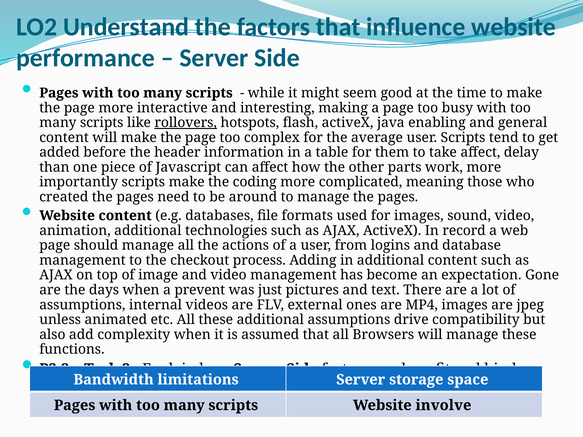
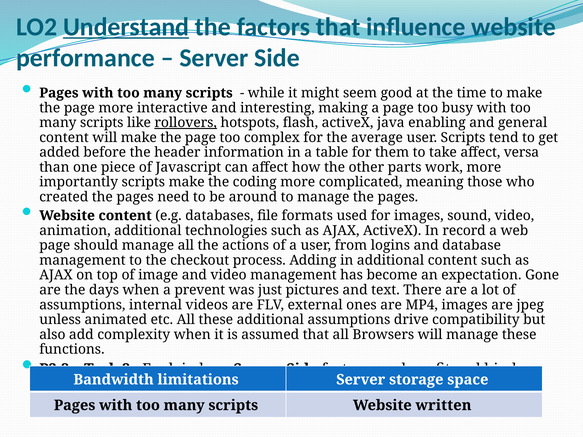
Understand underline: none -> present
delay: delay -> versa
involve: involve -> written
